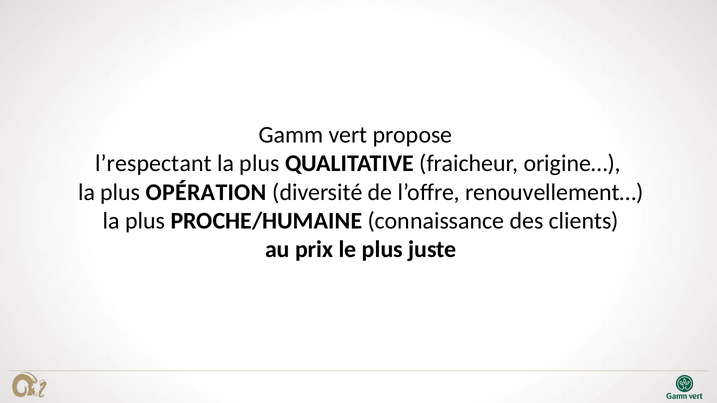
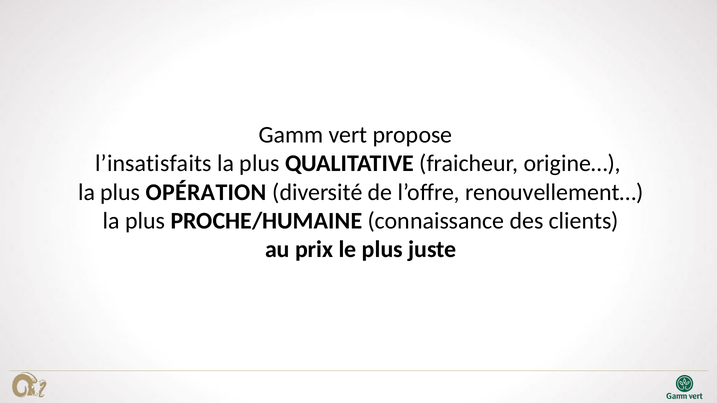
l’respectant: l’respectant -> l’insatisfaits
